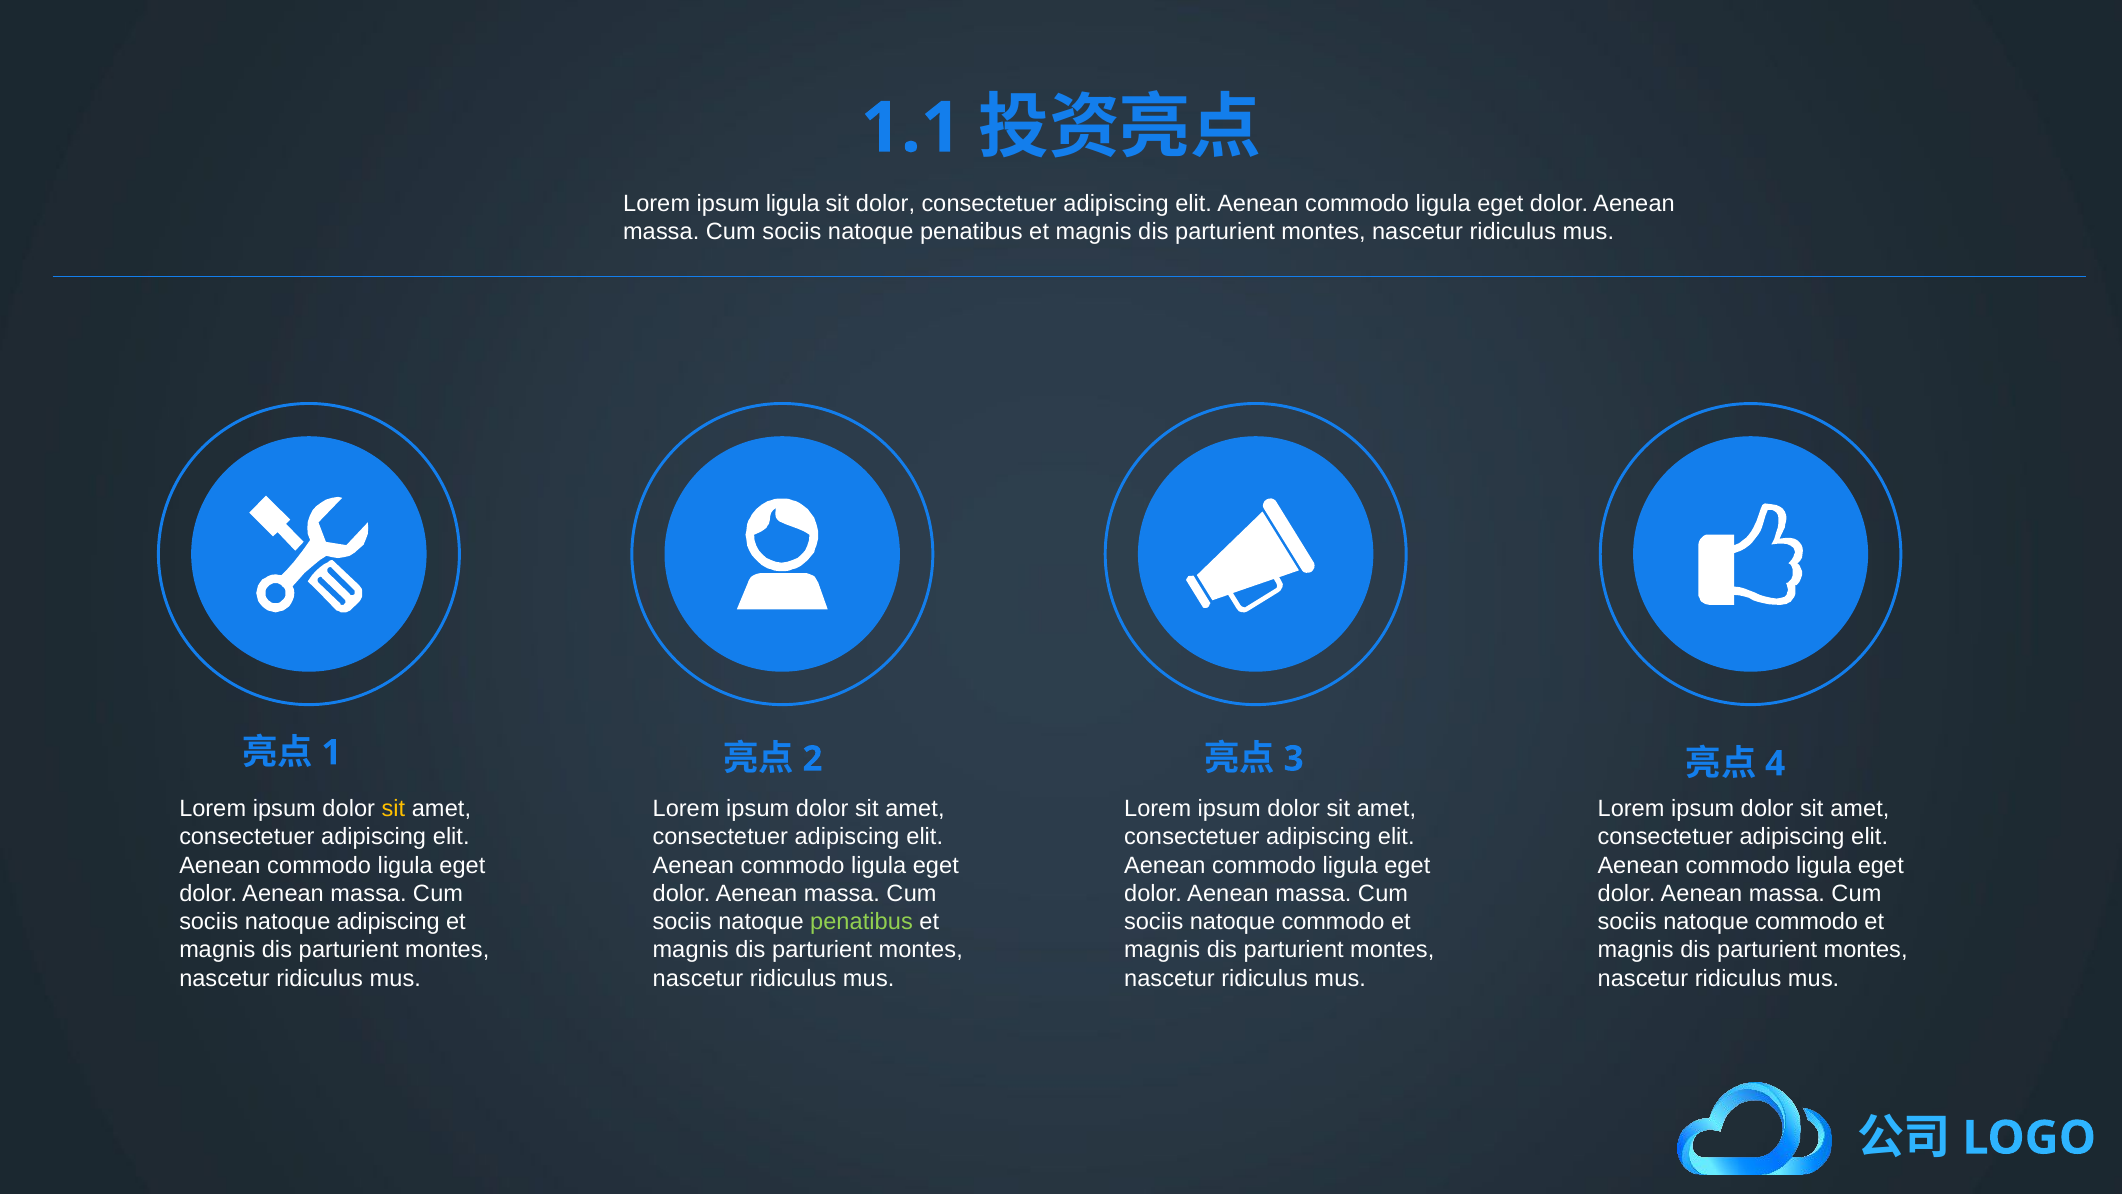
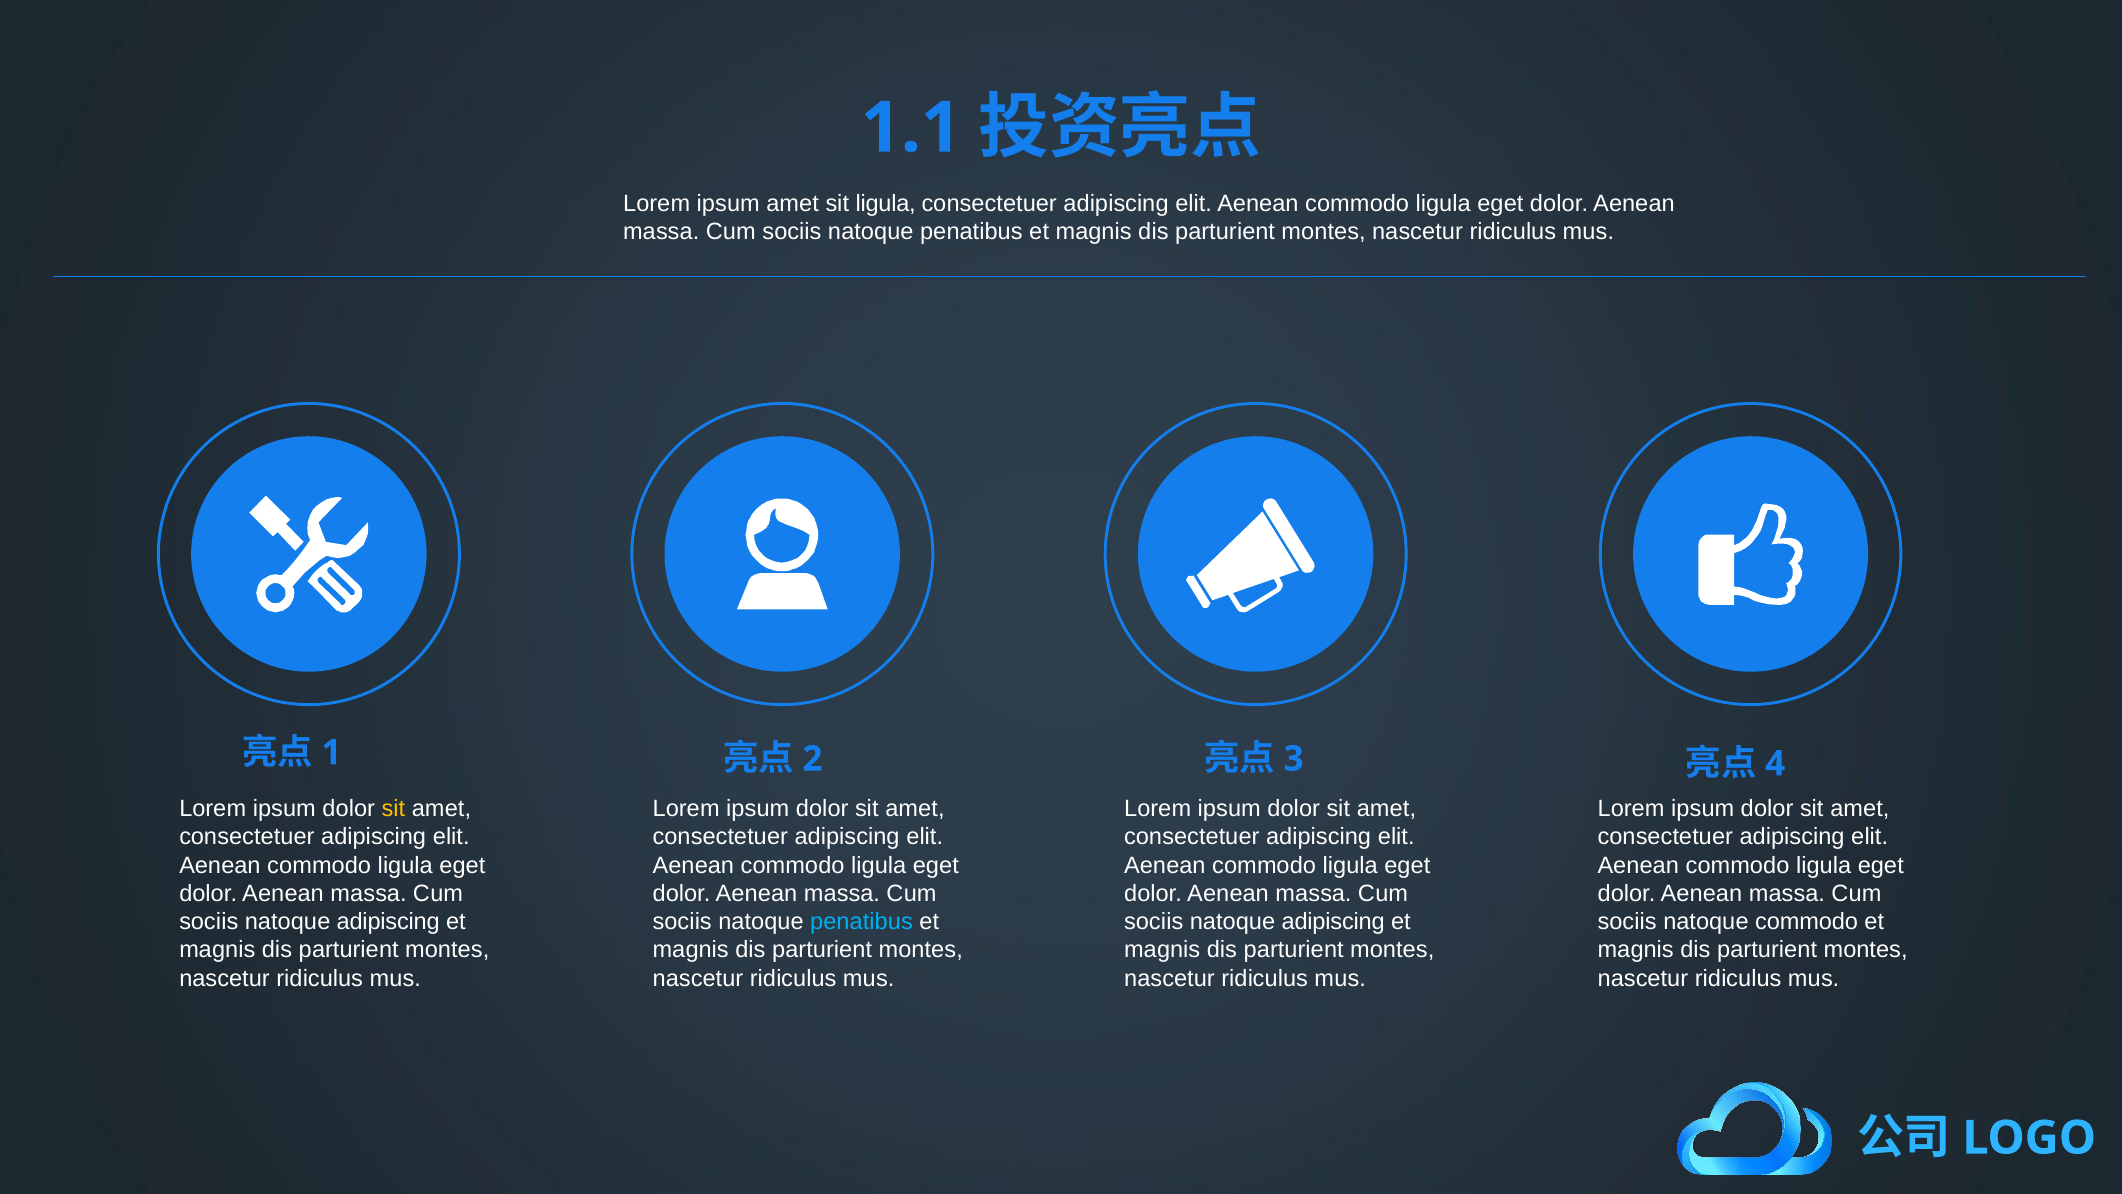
ipsum ligula: ligula -> amet
sit dolor: dolor -> ligula
penatibus at (861, 922) colour: light green -> light blue
commodo at (1333, 922): commodo -> adipiscing
